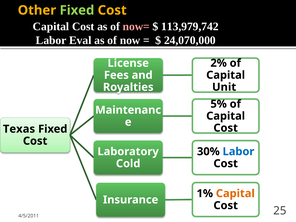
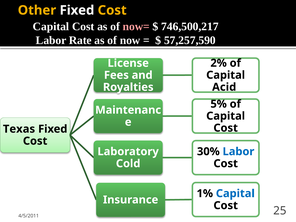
Fixed at (77, 10) colour: light green -> white
113,979,742: 113,979,742 -> 746,500,217
Eval: Eval -> Rate
24,070,000: 24,070,000 -> 57,257,590
Unit: Unit -> Acid
Capital at (235, 193) colour: orange -> blue
